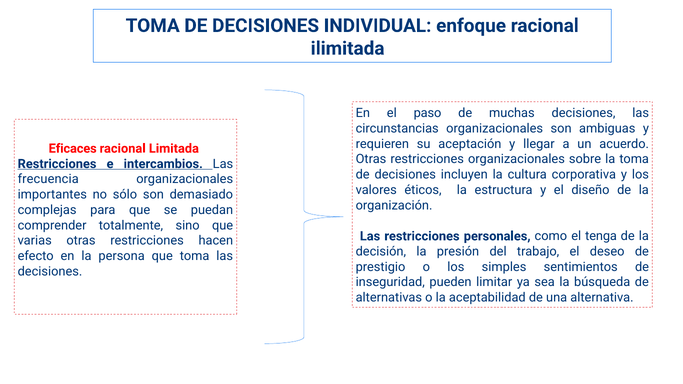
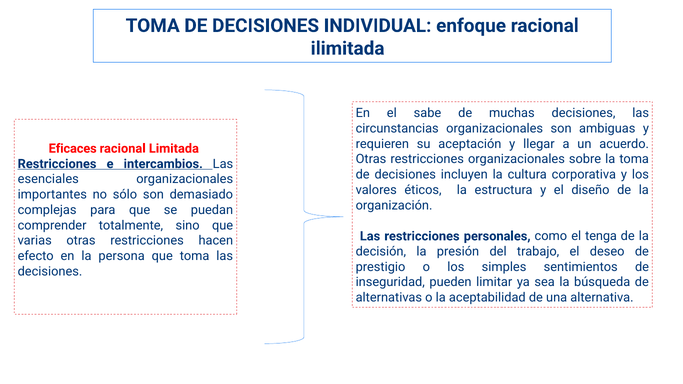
paso: paso -> sabe
frecuencia: frecuencia -> esenciales
